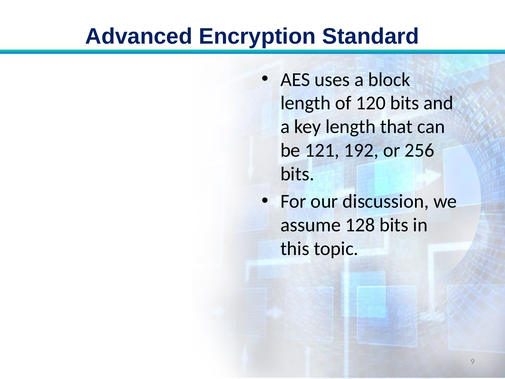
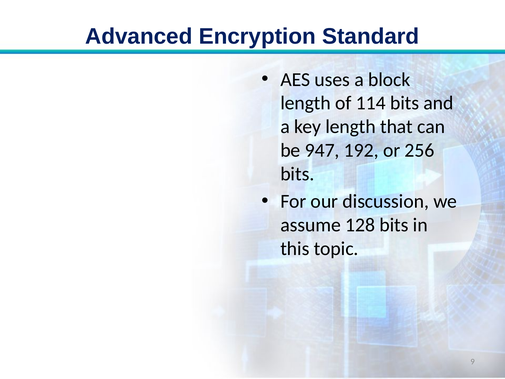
120: 120 -> 114
121: 121 -> 947
